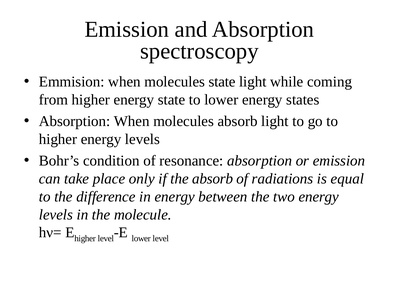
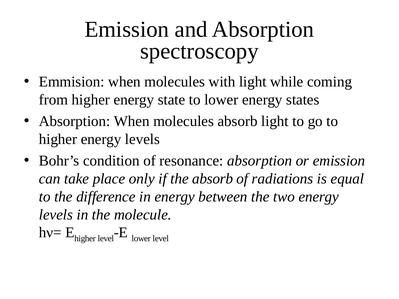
molecules state: state -> with
